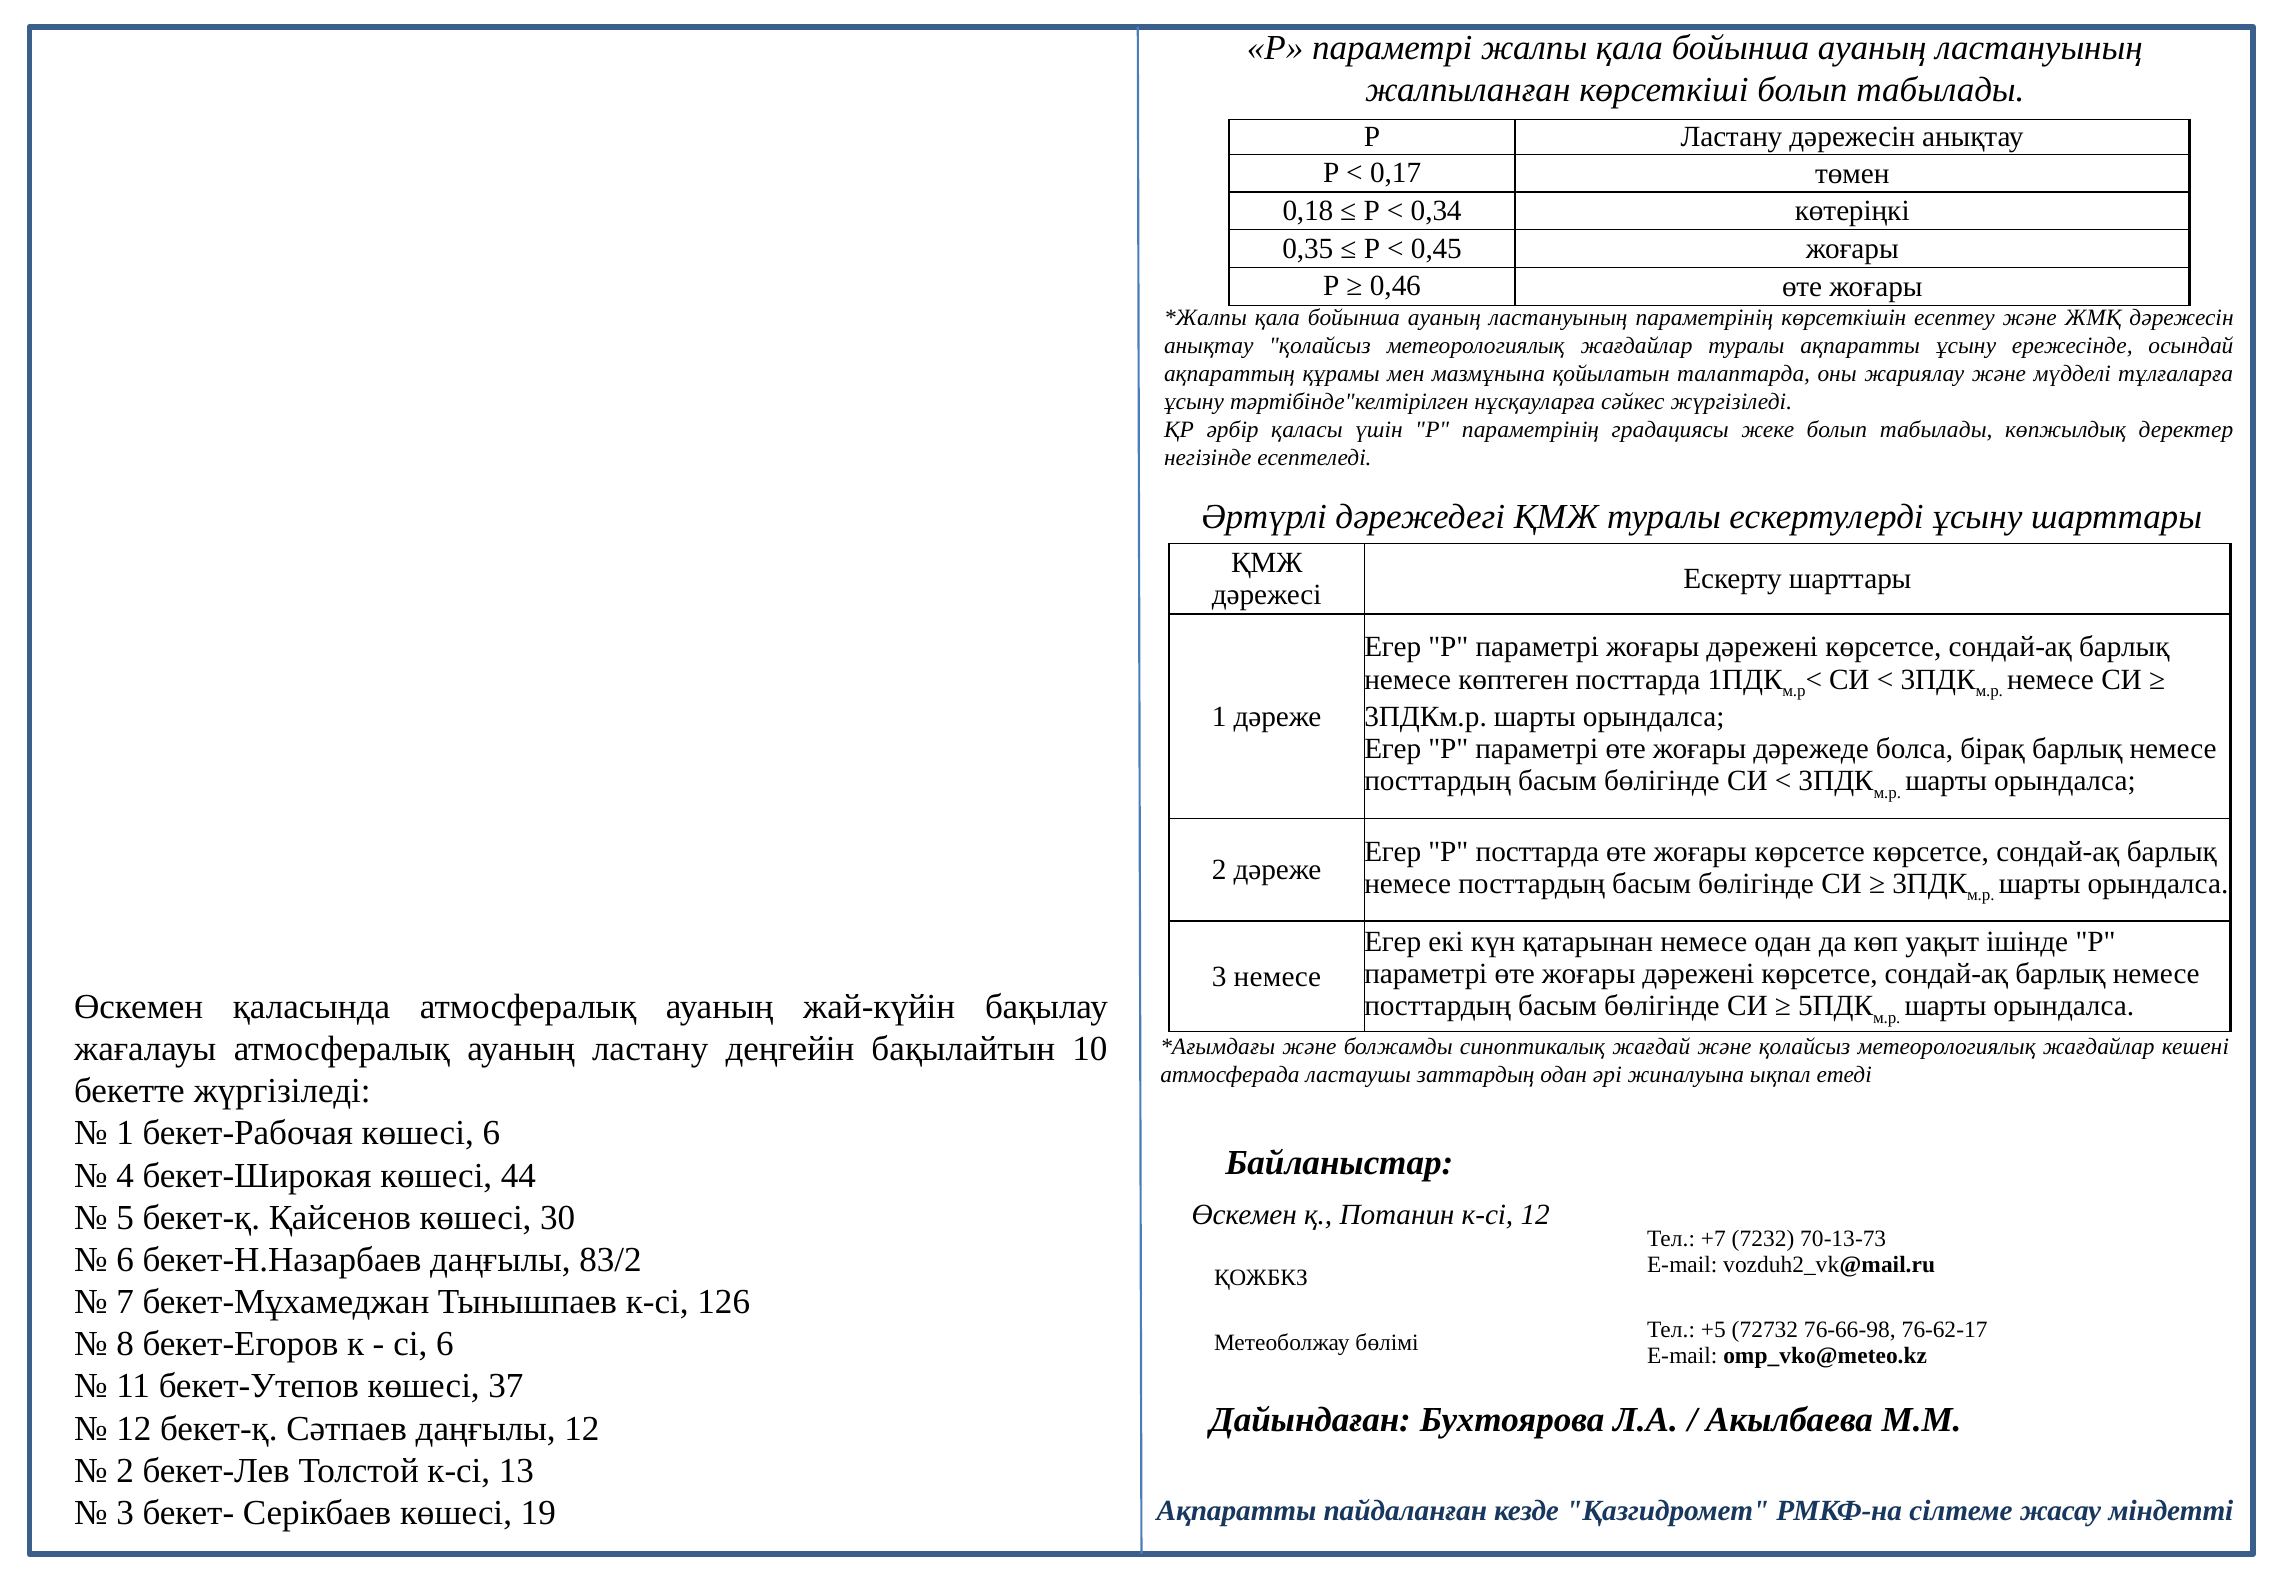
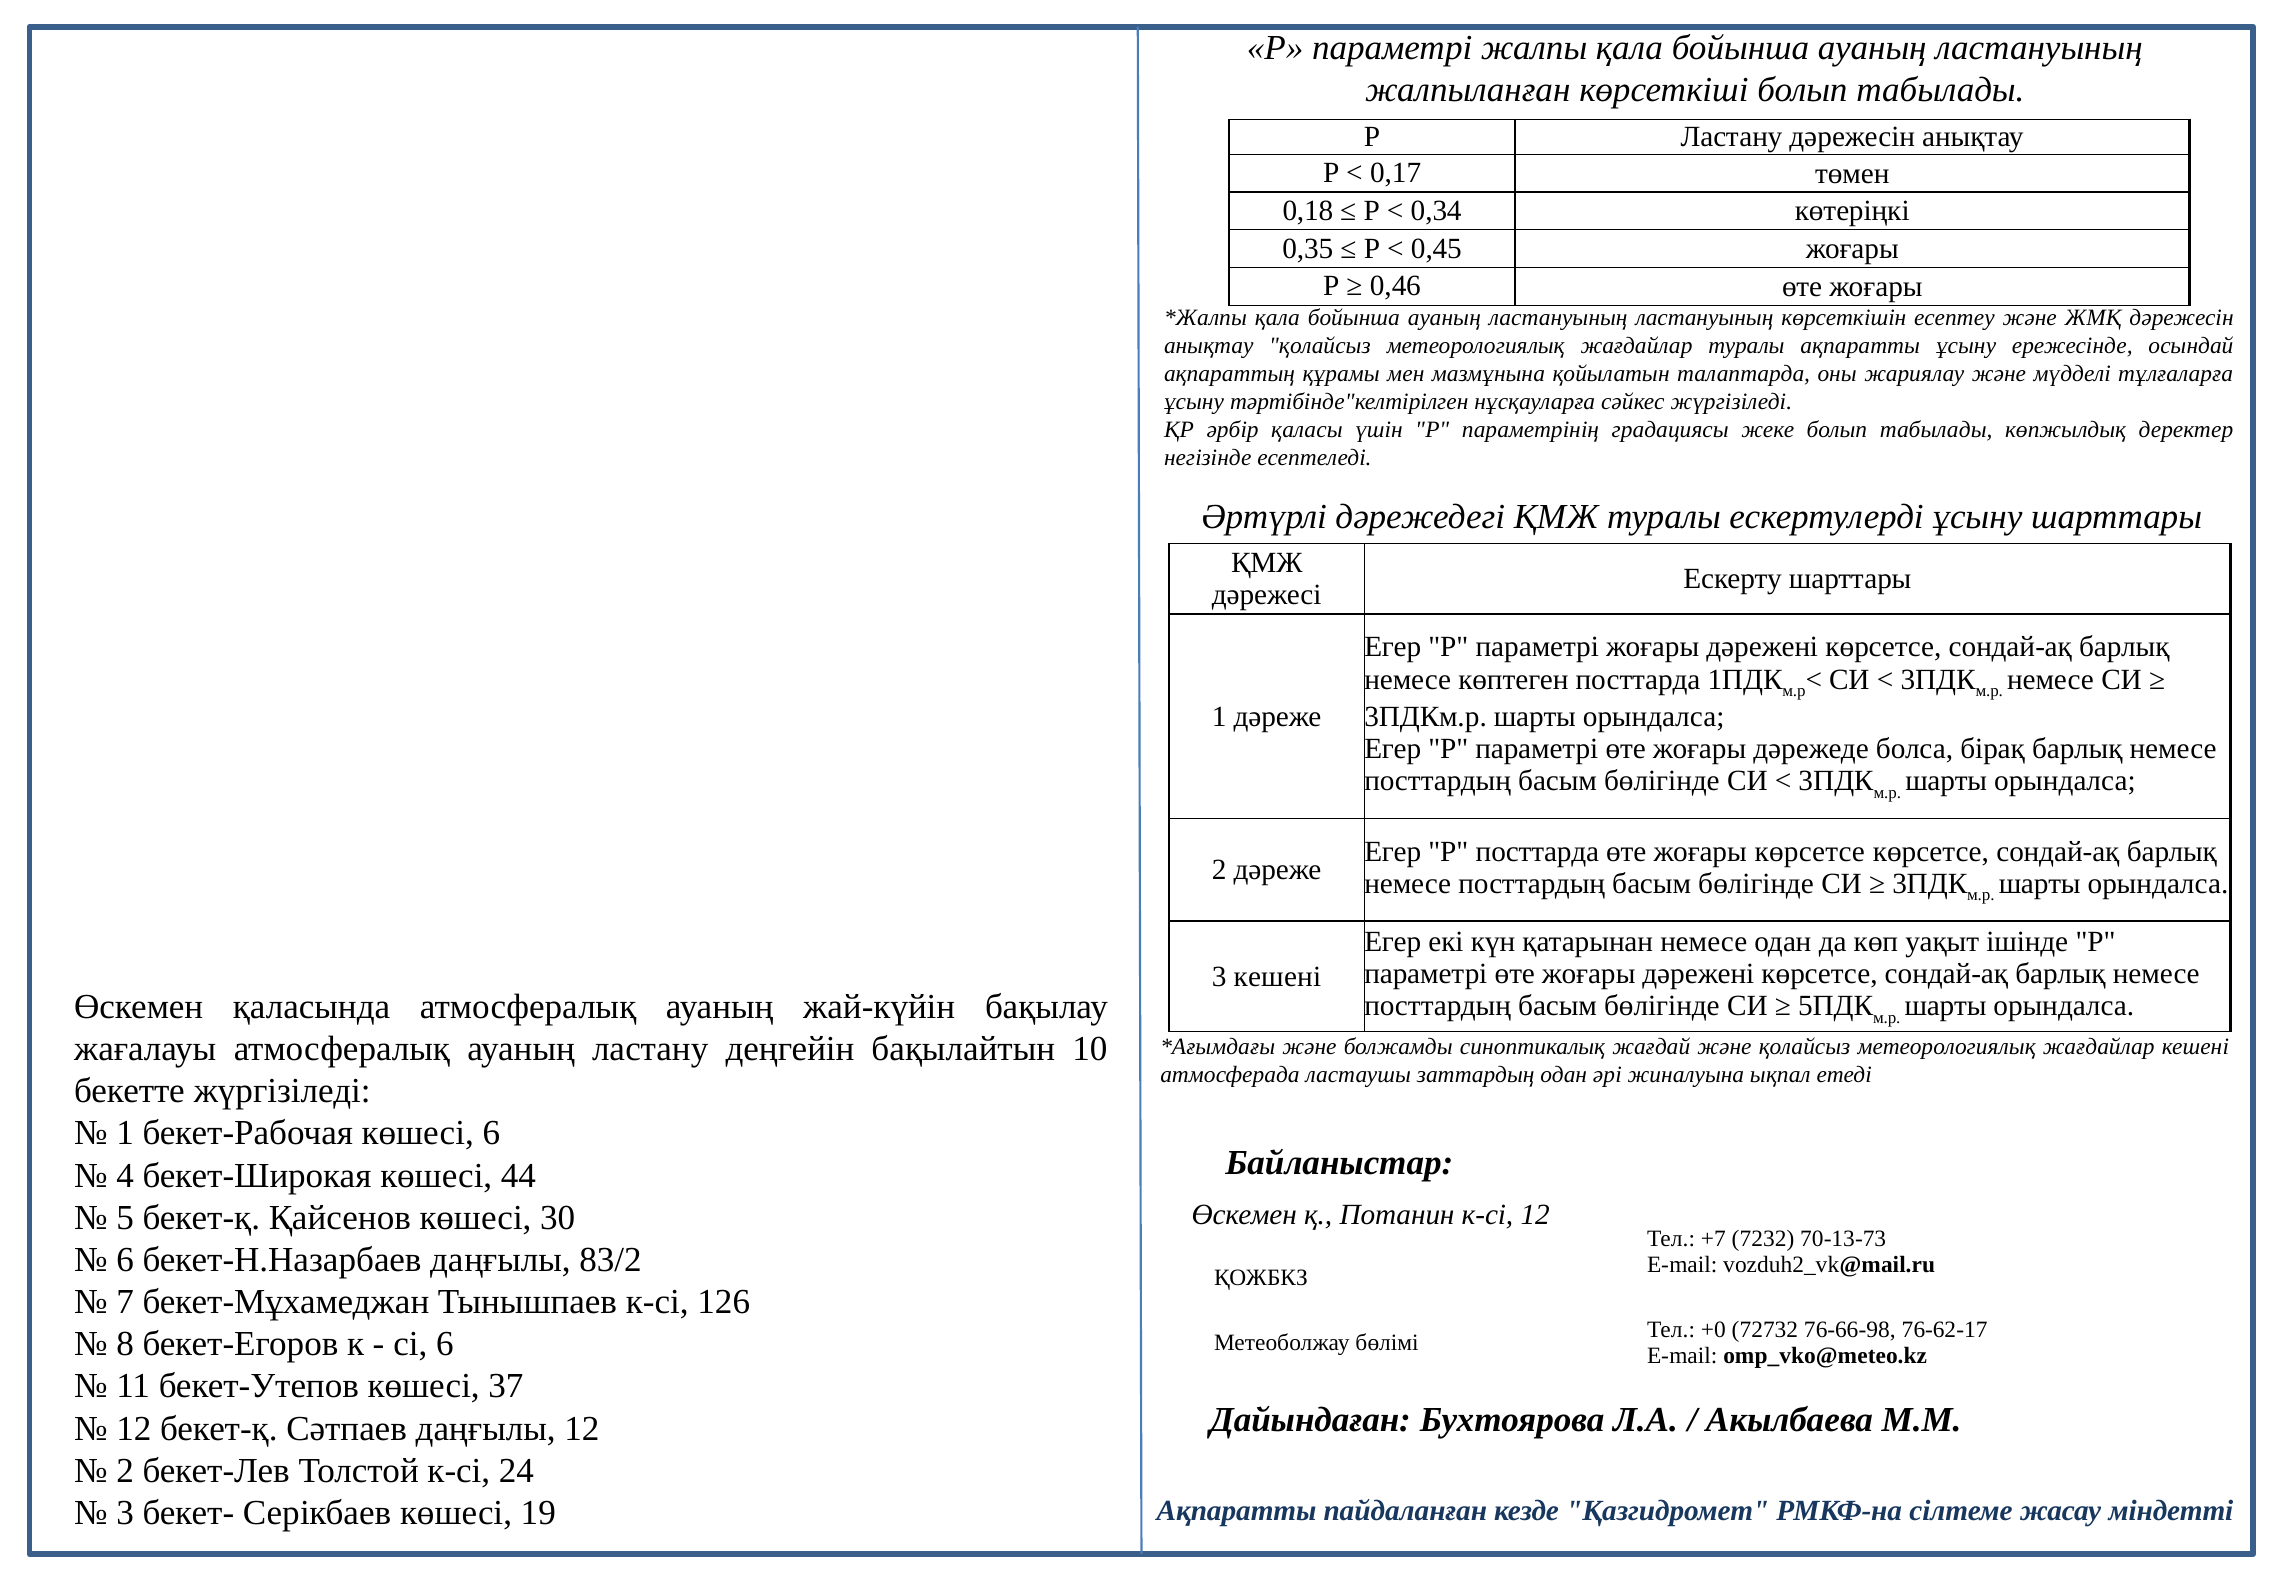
ластануының параметрінің: параметрінің -> ластануының
3 немесе: немесе -> кешені
+5: +5 -> +0
13: 13 -> 24
